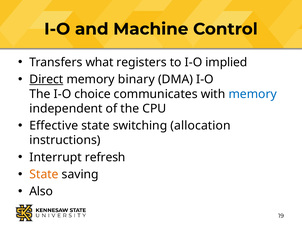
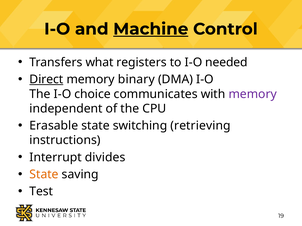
Machine underline: none -> present
implied: implied -> needed
memory at (253, 94) colour: blue -> purple
Effective: Effective -> Erasable
allocation: allocation -> retrieving
refresh: refresh -> divides
Also: Also -> Test
